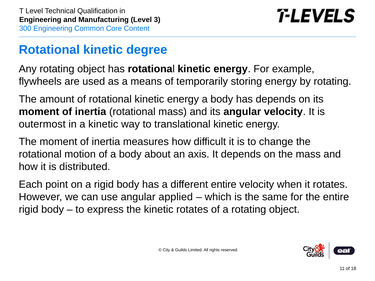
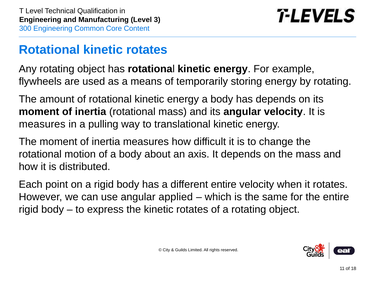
Rotational kinetic degree: degree -> rotates
outermost at (42, 124): outermost -> measures
a kinetic: kinetic -> pulling
